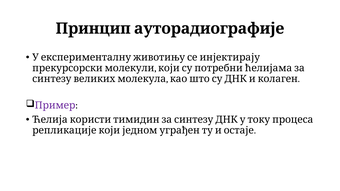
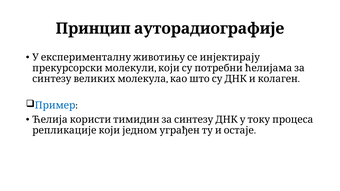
Пример colour: purple -> blue
